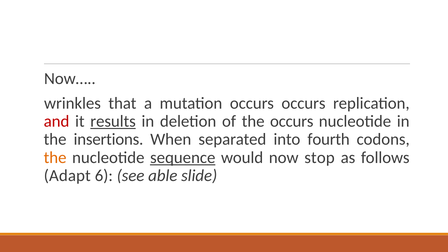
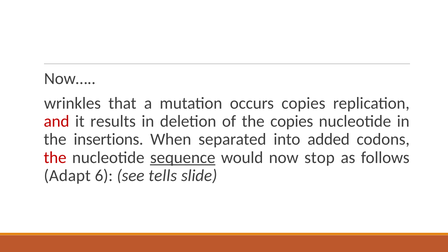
occurs occurs: occurs -> copies
results underline: present -> none
the occurs: occurs -> copies
fourth: fourth -> added
the at (55, 158) colour: orange -> red
able: able -> tells
